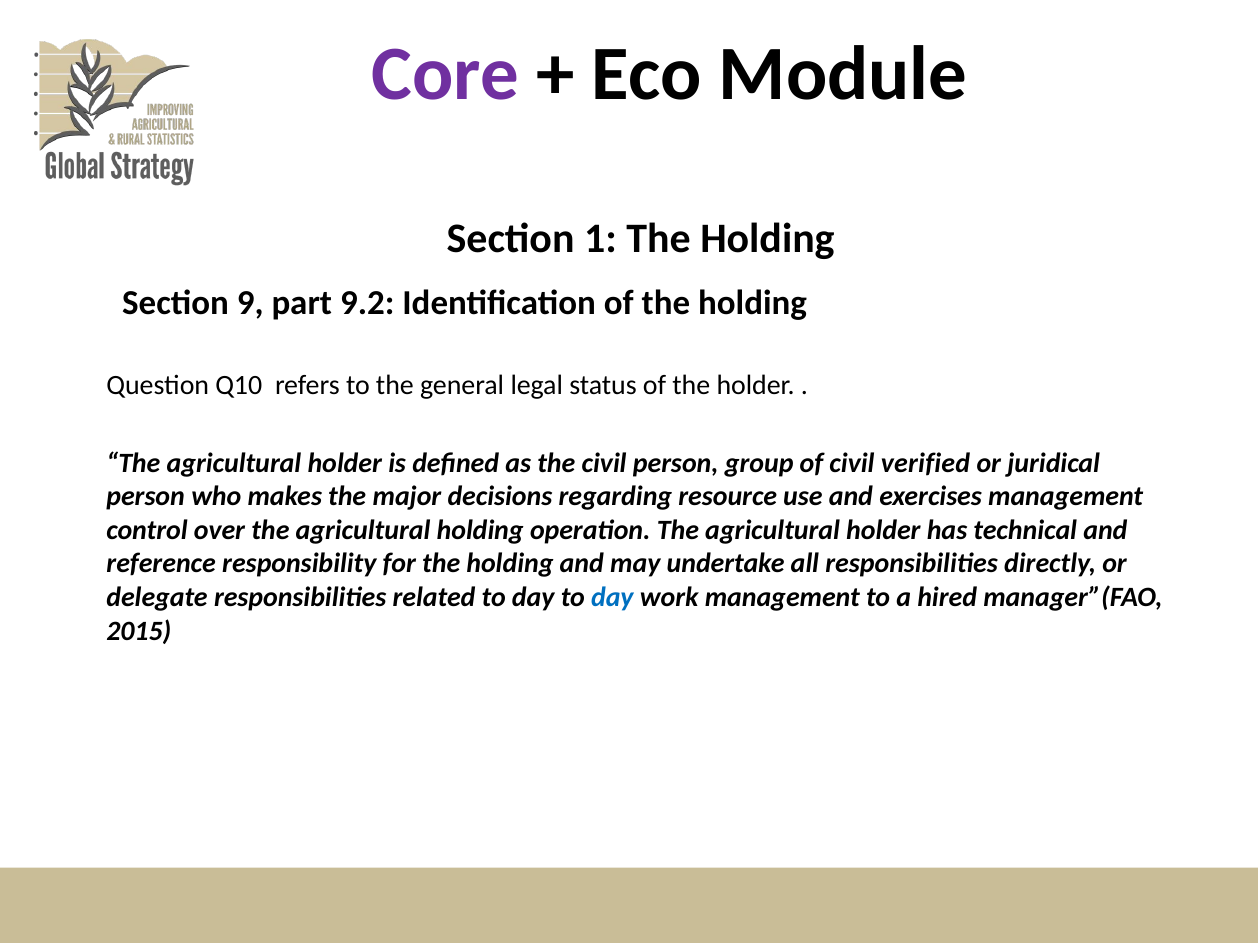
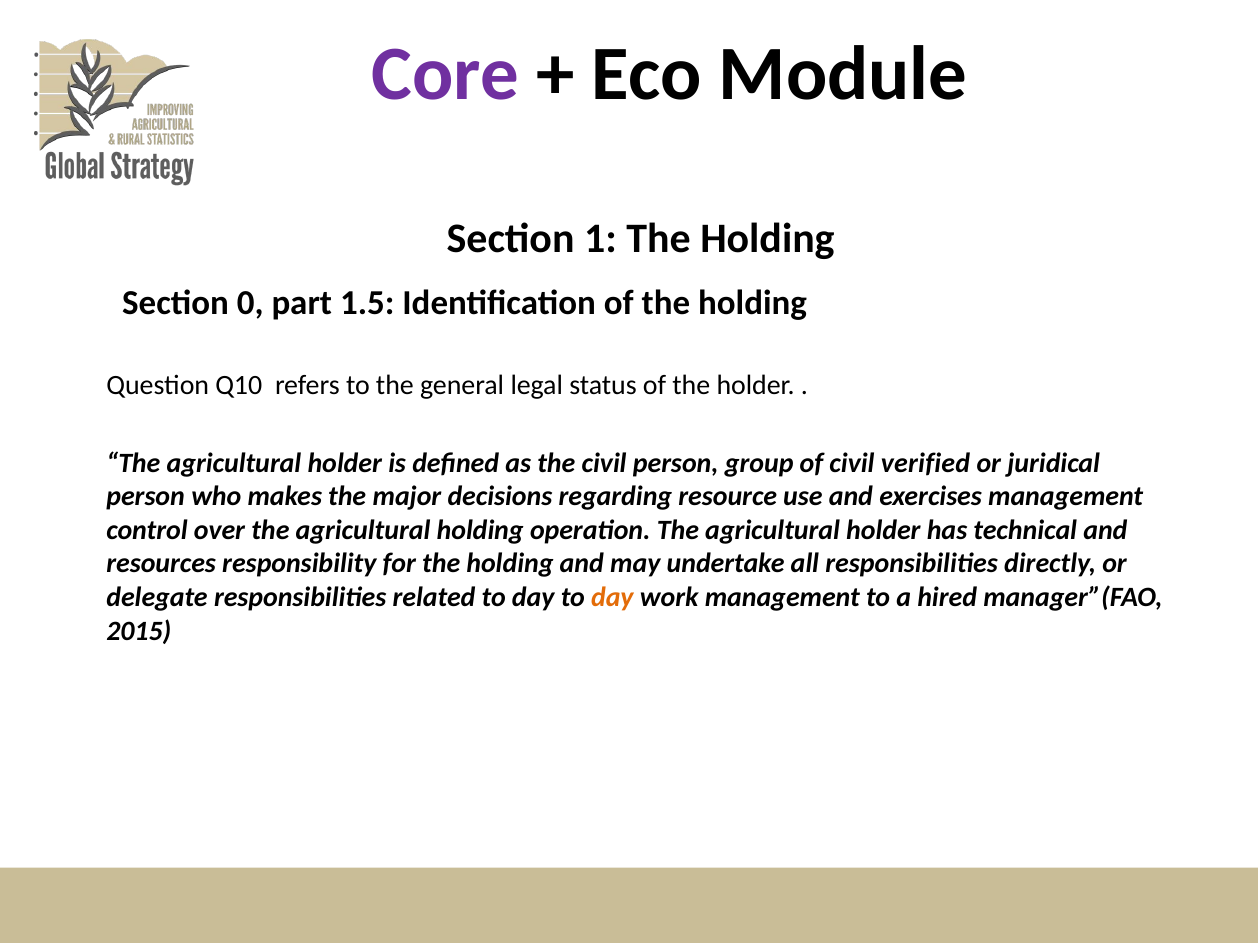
9: 9 -> 0
9.2: 9.2 -> 1.5
reference: reference -> resources
day at (612, 598) colour: blue -> orange
